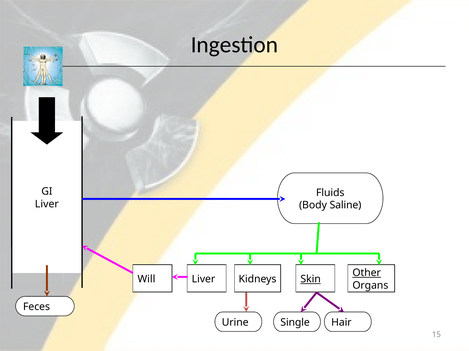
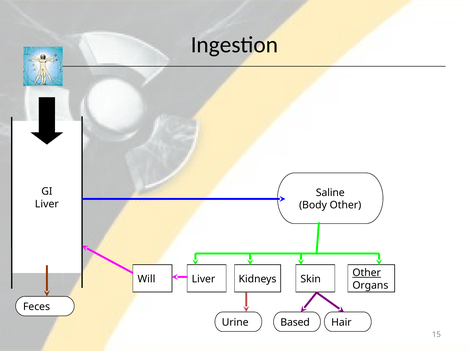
Fluids: Fluids -> Saline
Body Saline: Saline -> Other
Skin underline: present -> none
Single: Single -> Based
